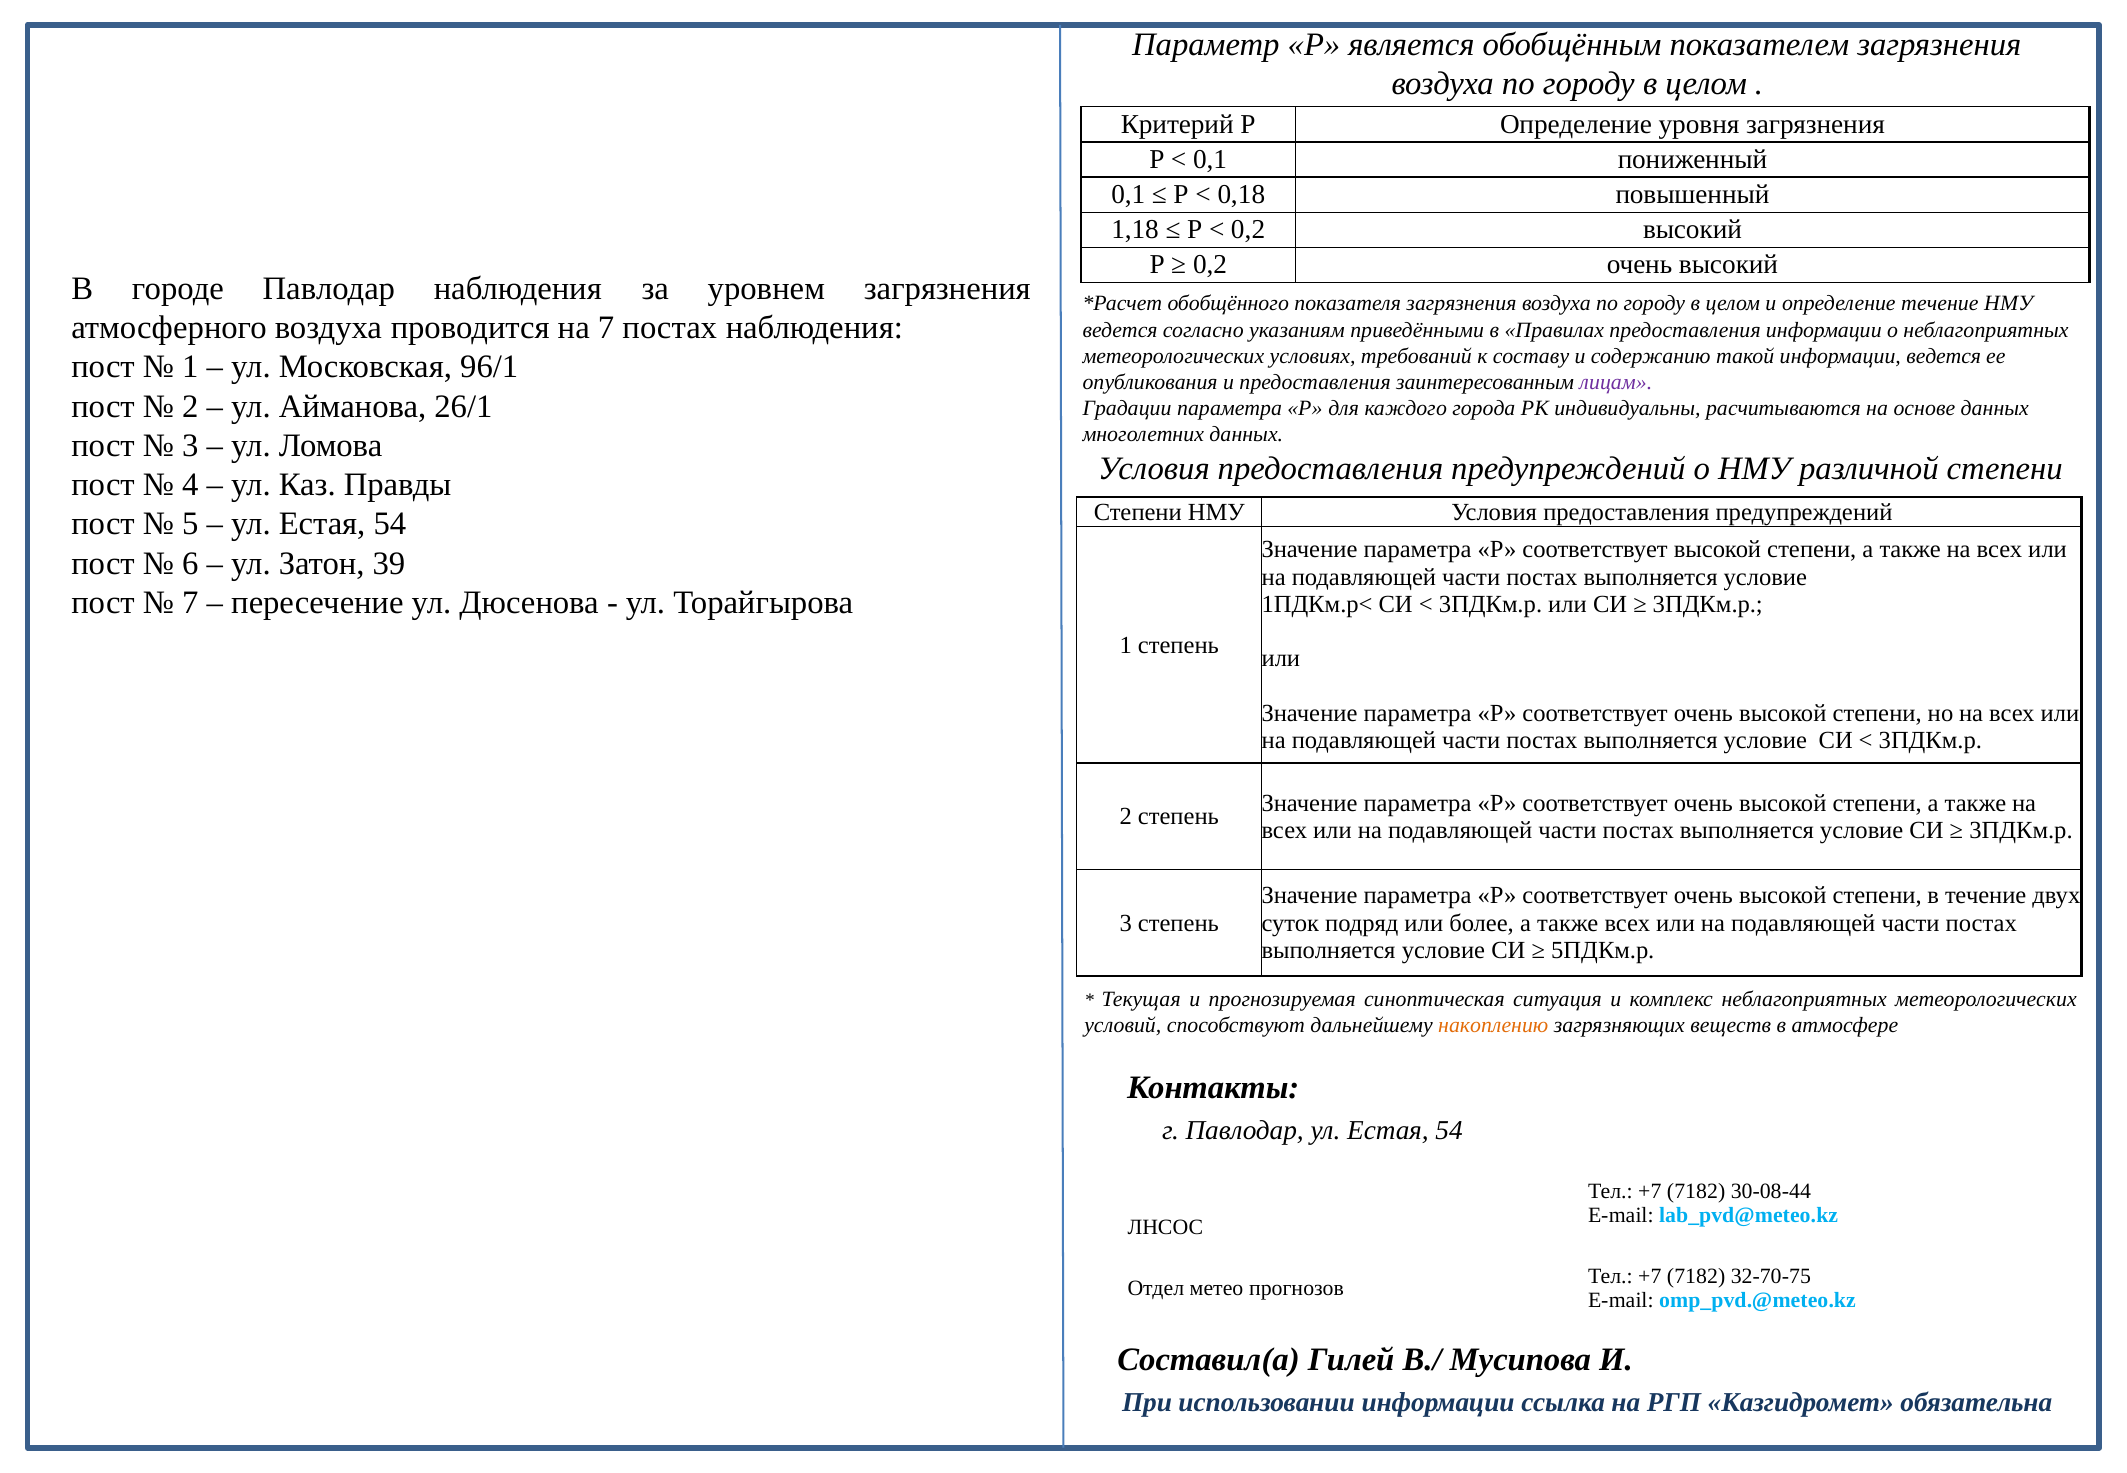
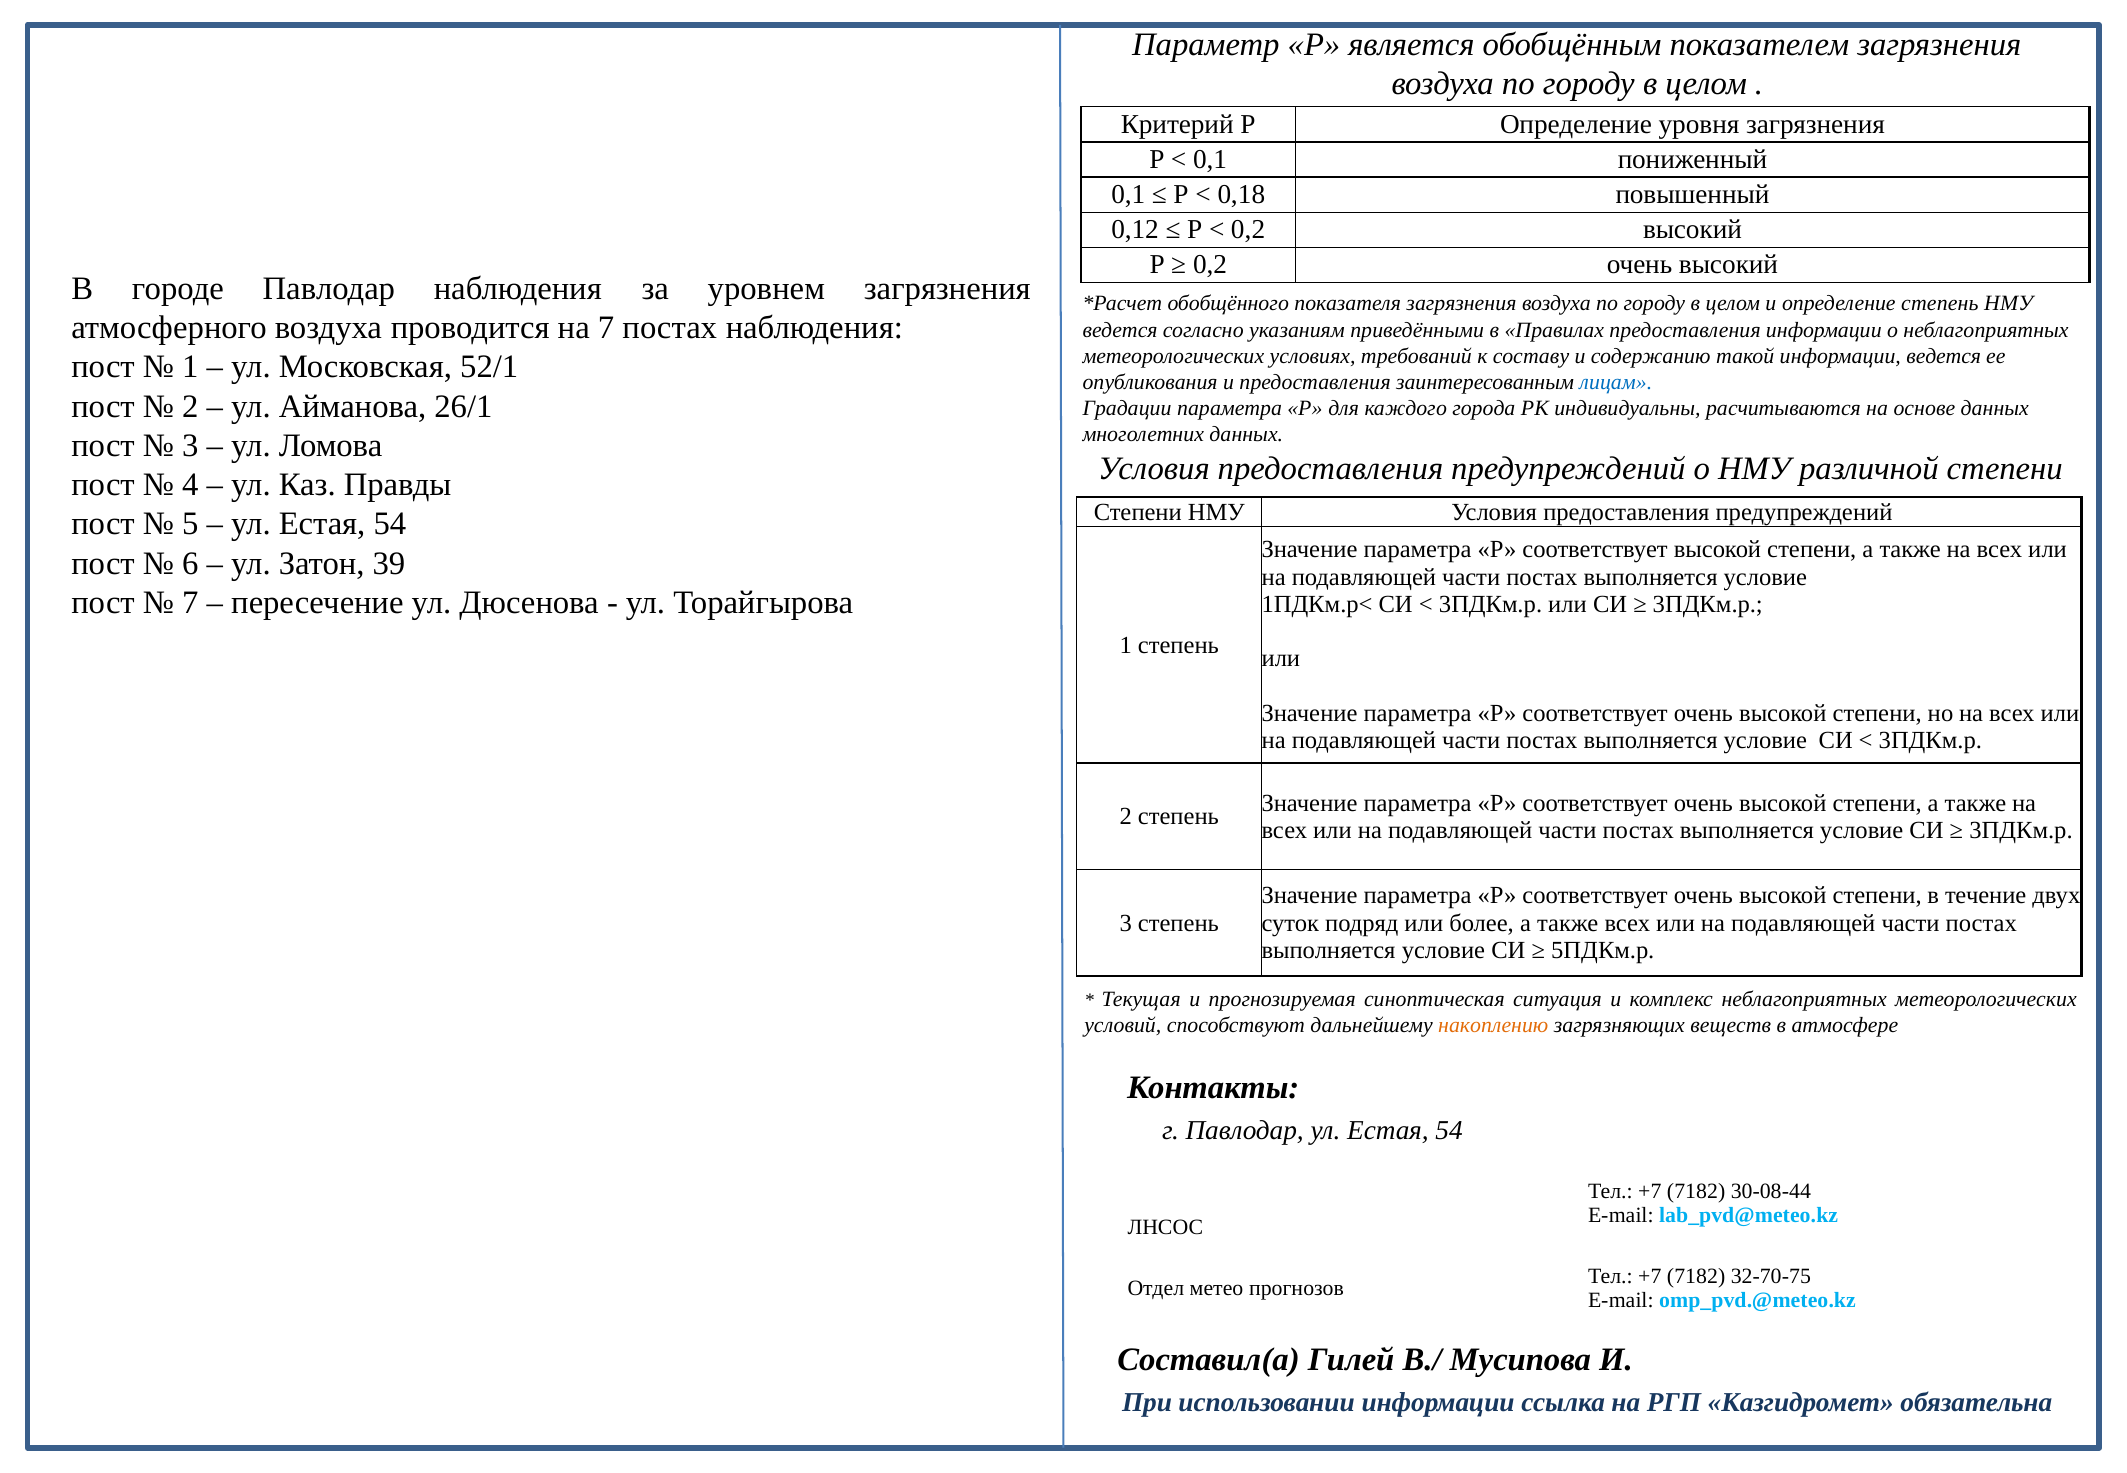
1,18: 1,18 -> 0,12
определение течение: течение -> степень
96/1: 96/1 -> 52/1
лицам colour: purple -> blue
